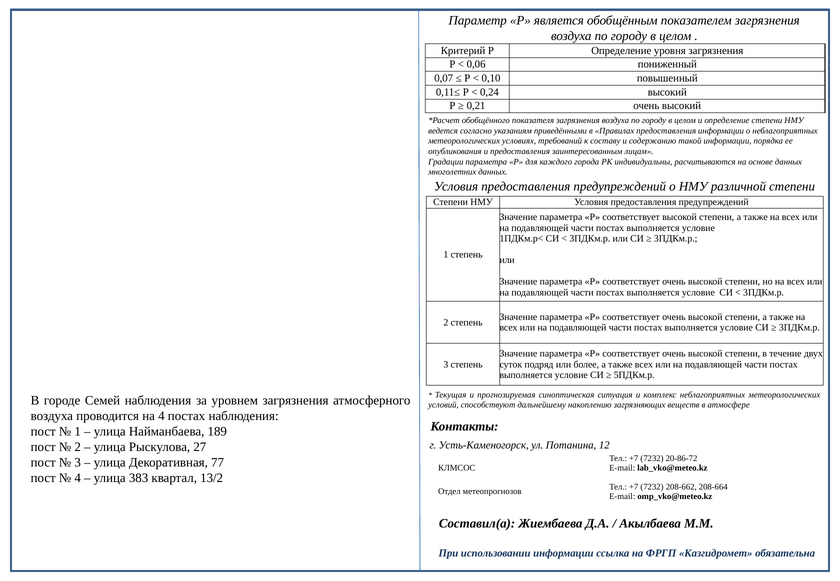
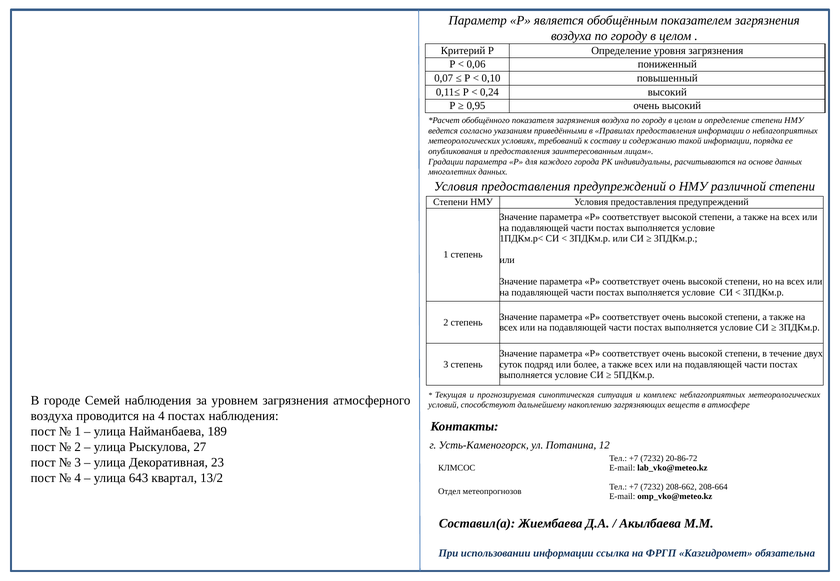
0,21: 0,21 -> 0,95
77: 77 -> 23
383: 383 -> 643
